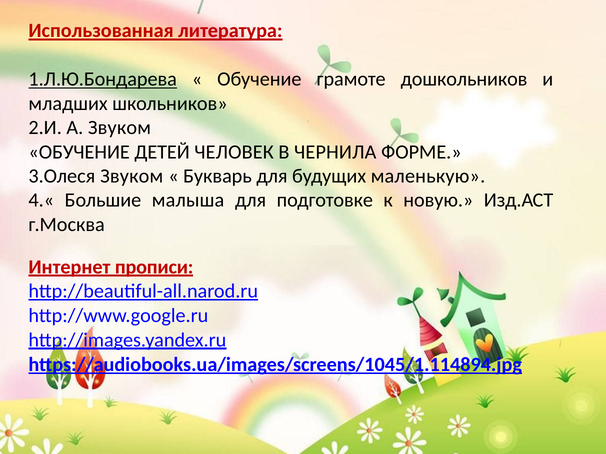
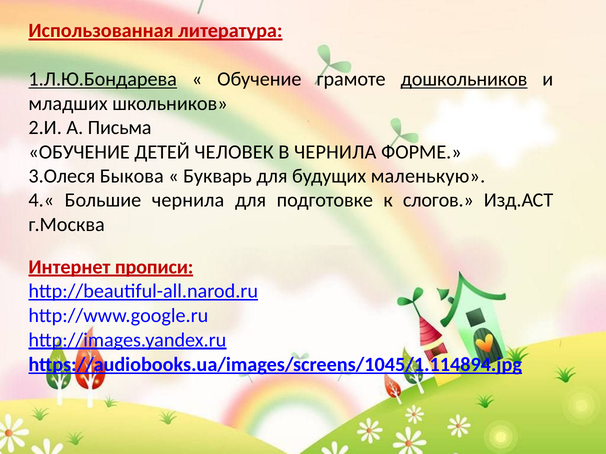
дошкольников underline: none -> present
А Звуком: Звуком -> Письма
3.Олеся Звуком: Звуком -> Быкова
Большие малыша: малыша -> чернила
новую: новую -> слогов
